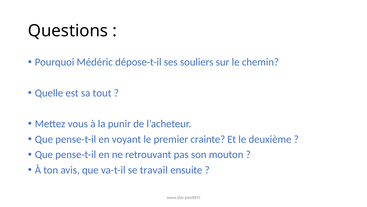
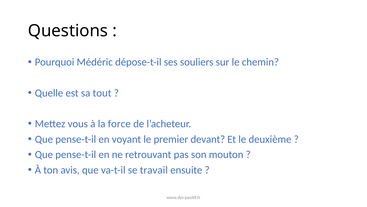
punir: punir -> force
crainte: crainte -> devant
